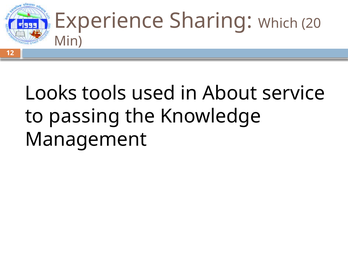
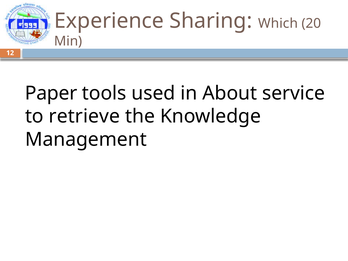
Looks: Looks -> Paper
passing: passing -> retrieve
